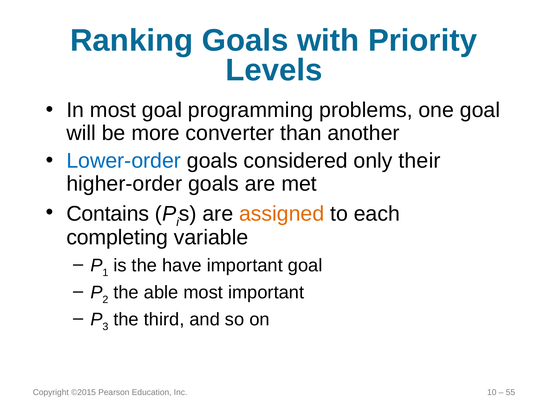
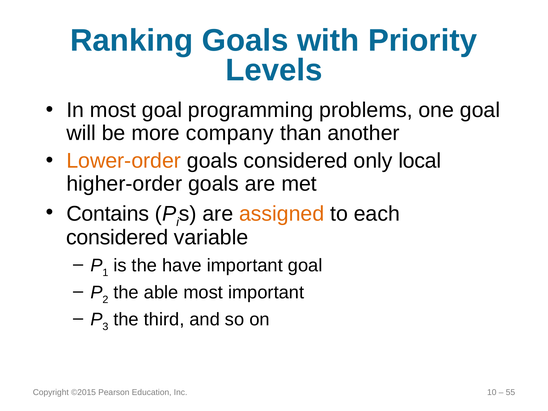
converter: converter -> company
Lower-order colour: blue -> orange
their: their -> local
completing at (117, 237): completing -> considered
